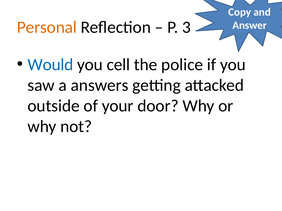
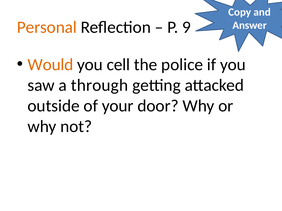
3: 3 -> 9
Would colour: blue -> orange
answers: answers -> through
